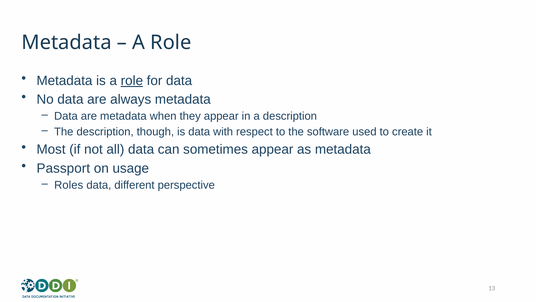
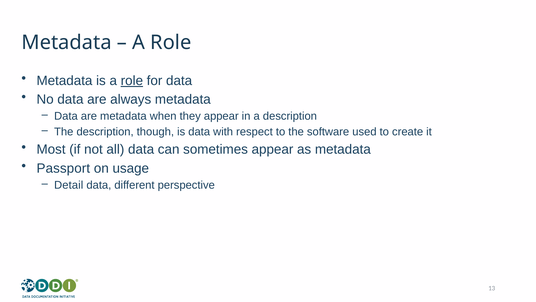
Roles: Roles -> Detail
